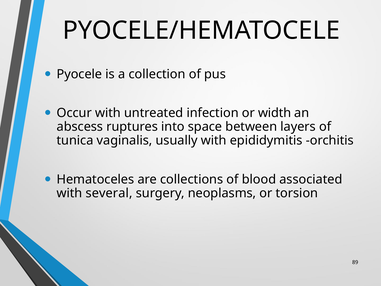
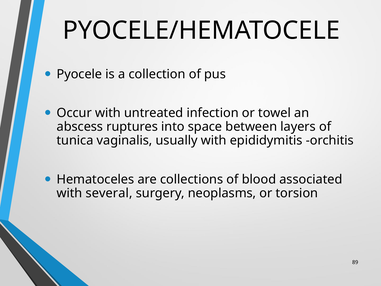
width: width -> towel
